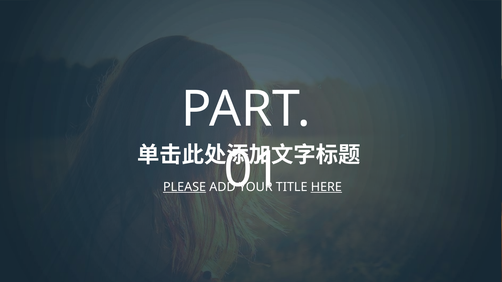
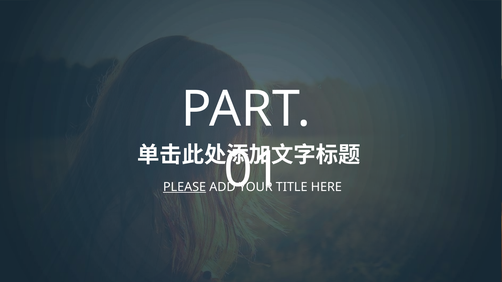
HERE underline: present -> none
